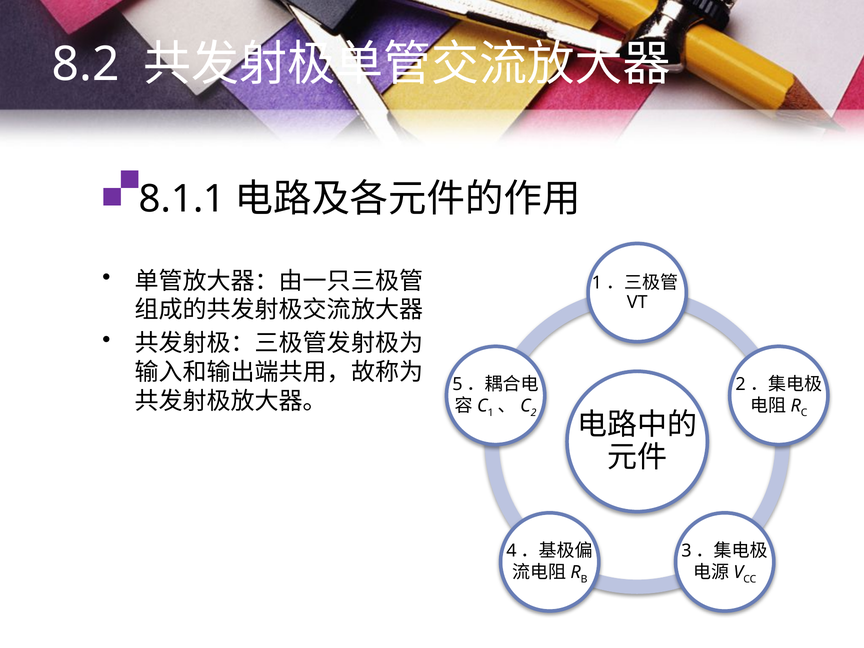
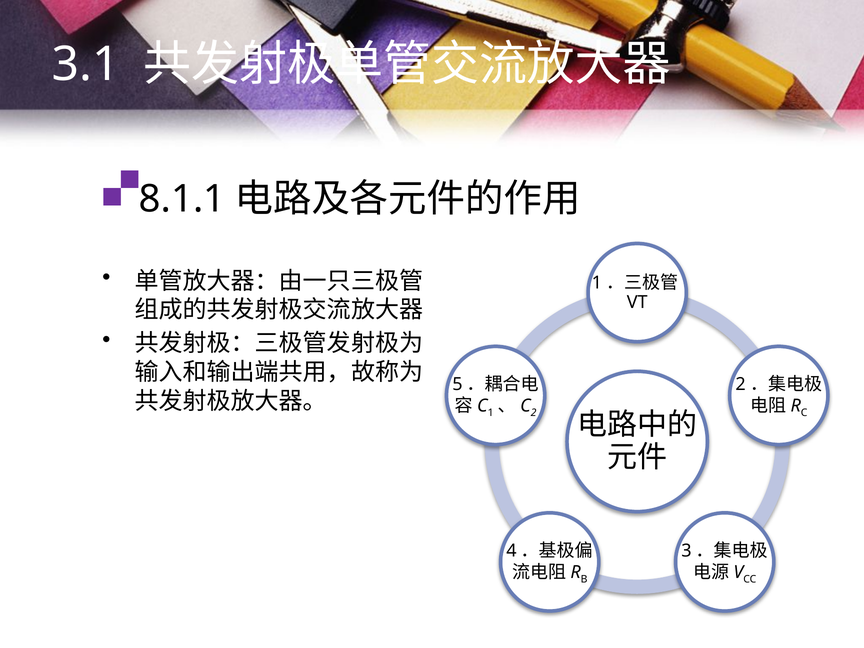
8.2: 8.2 -> 3.1
